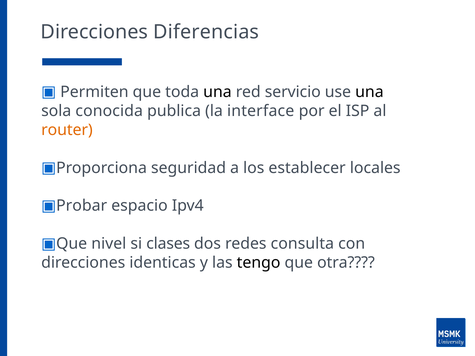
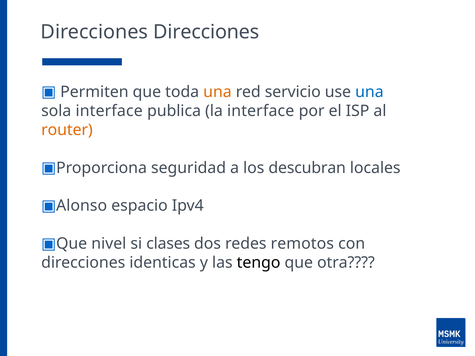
Direcciones Diferencias: Diferencias -> Direcciones
una at (217, 92) colour: black -> orange
una at (369, 92) colour: black -> blue
sola conocida: conocida -> interface
establecer: establecer -> descubran
Probar: Probar -> Alonso
consulta: consulta -> remotos
